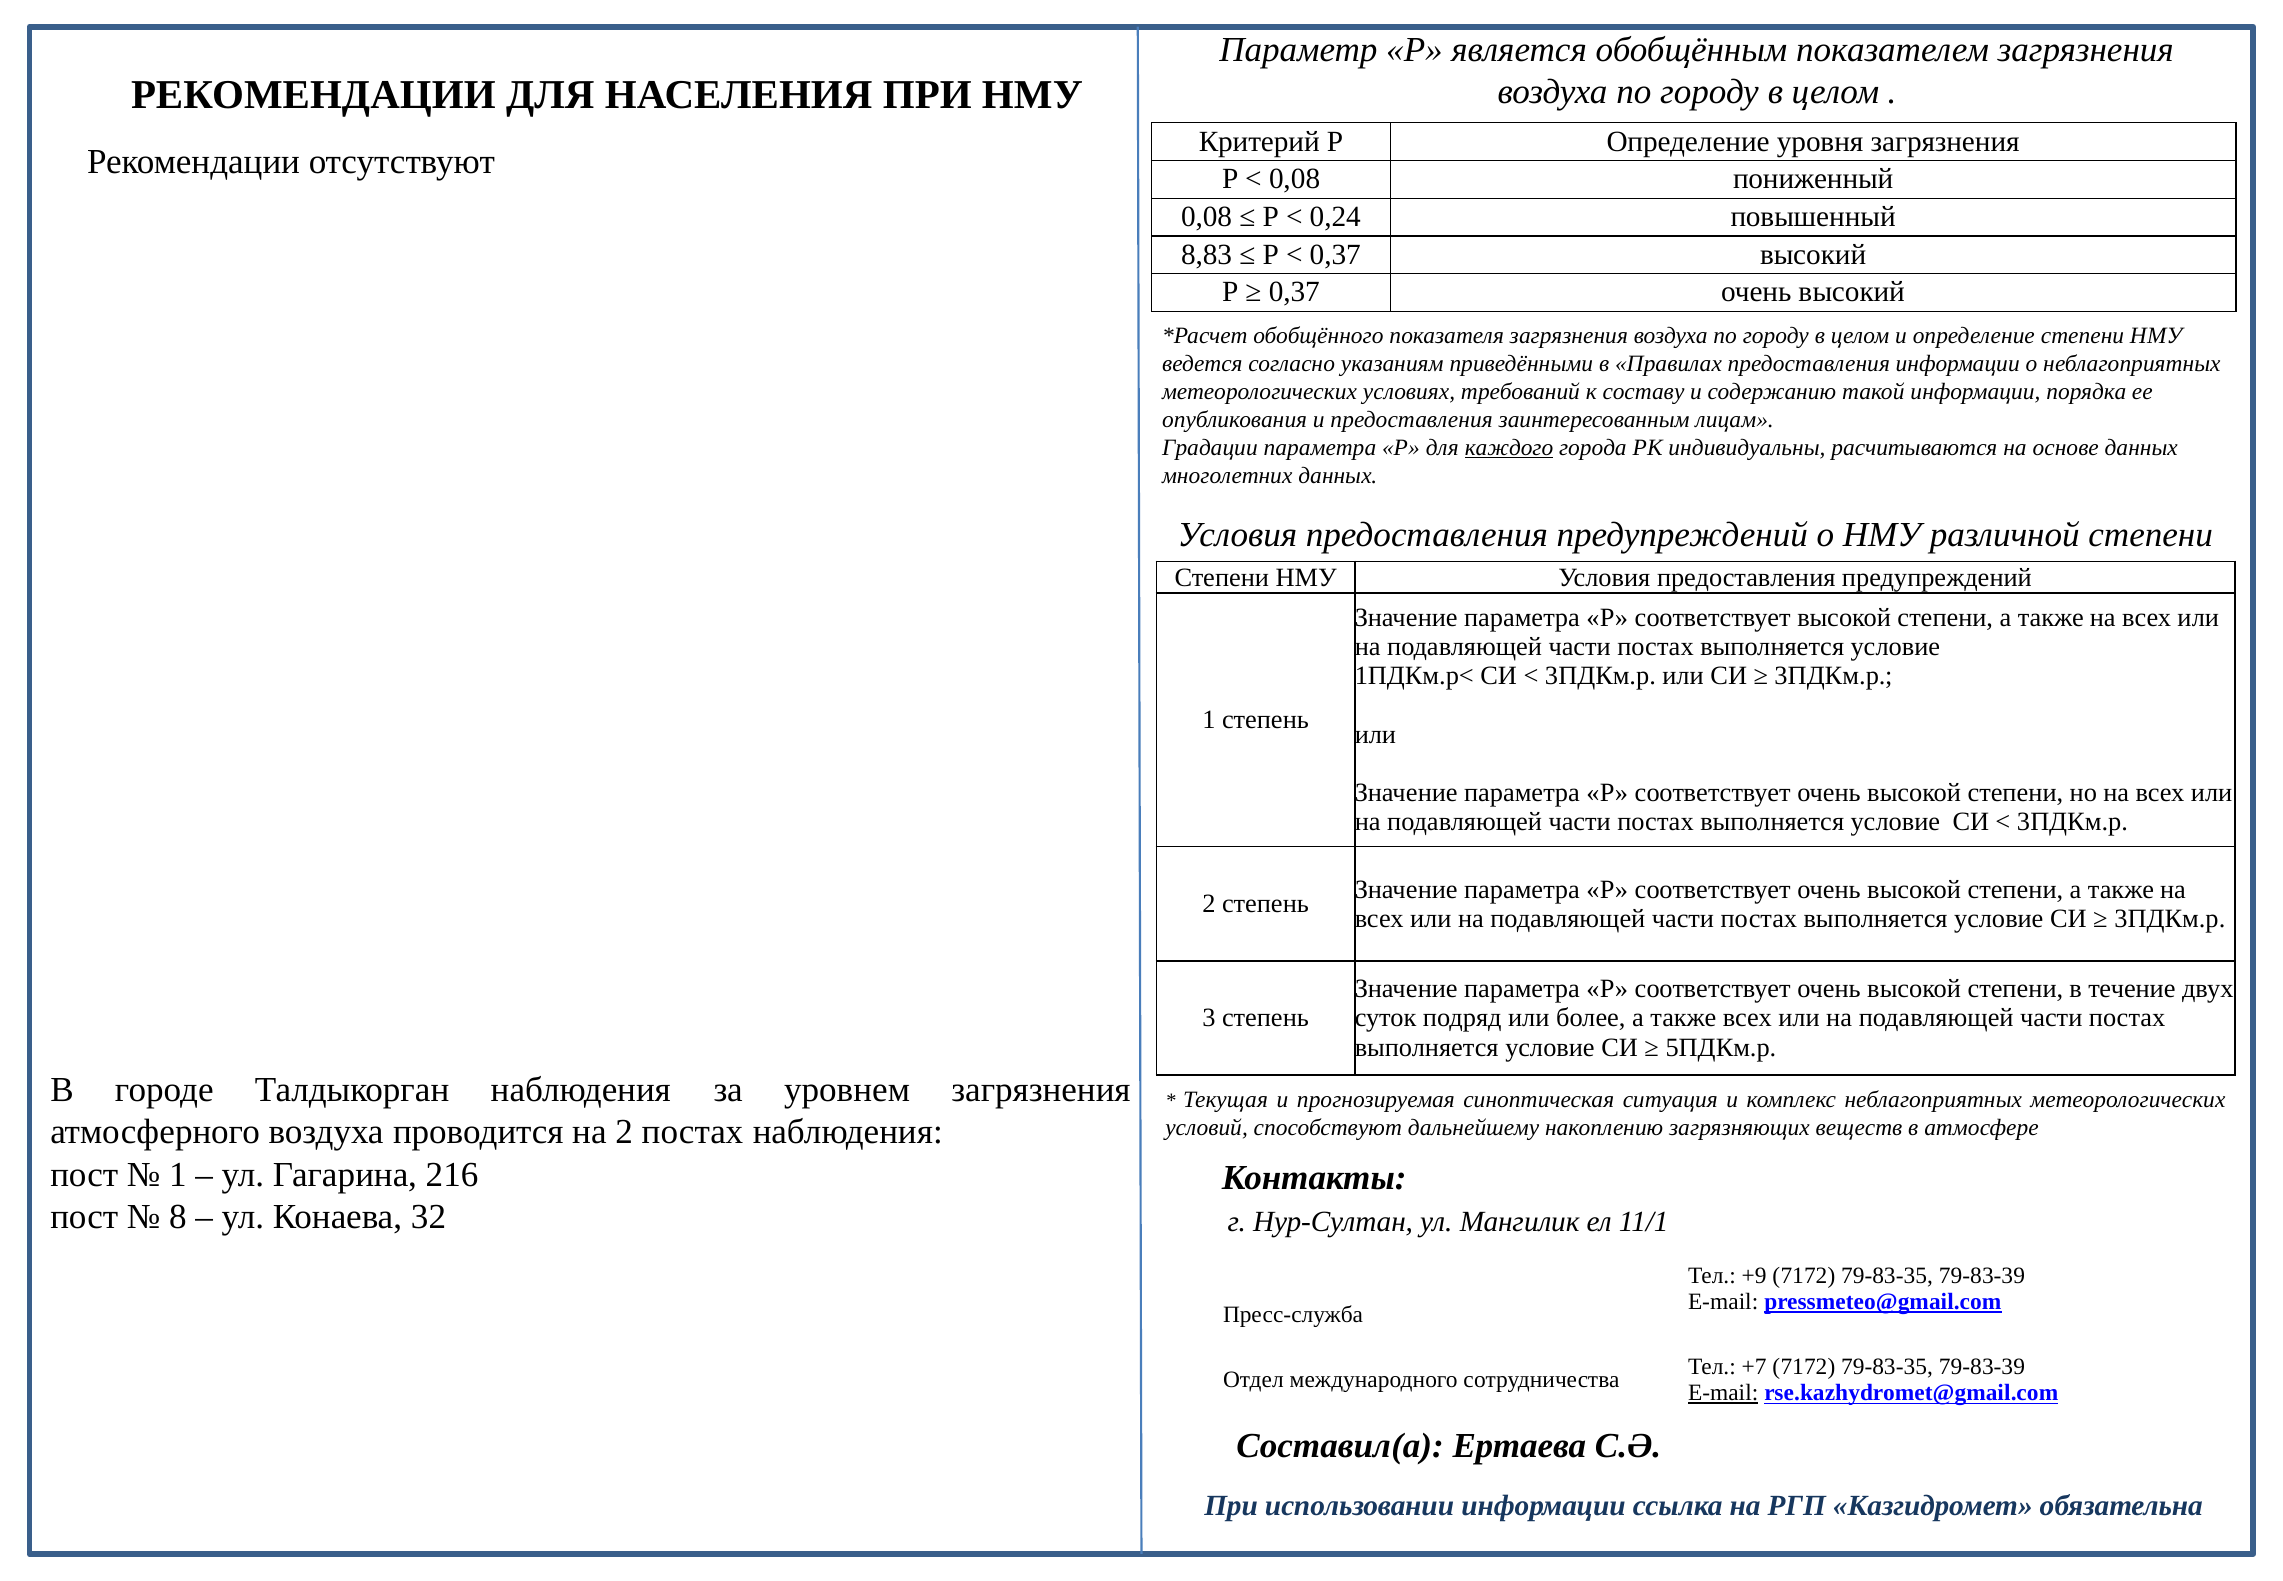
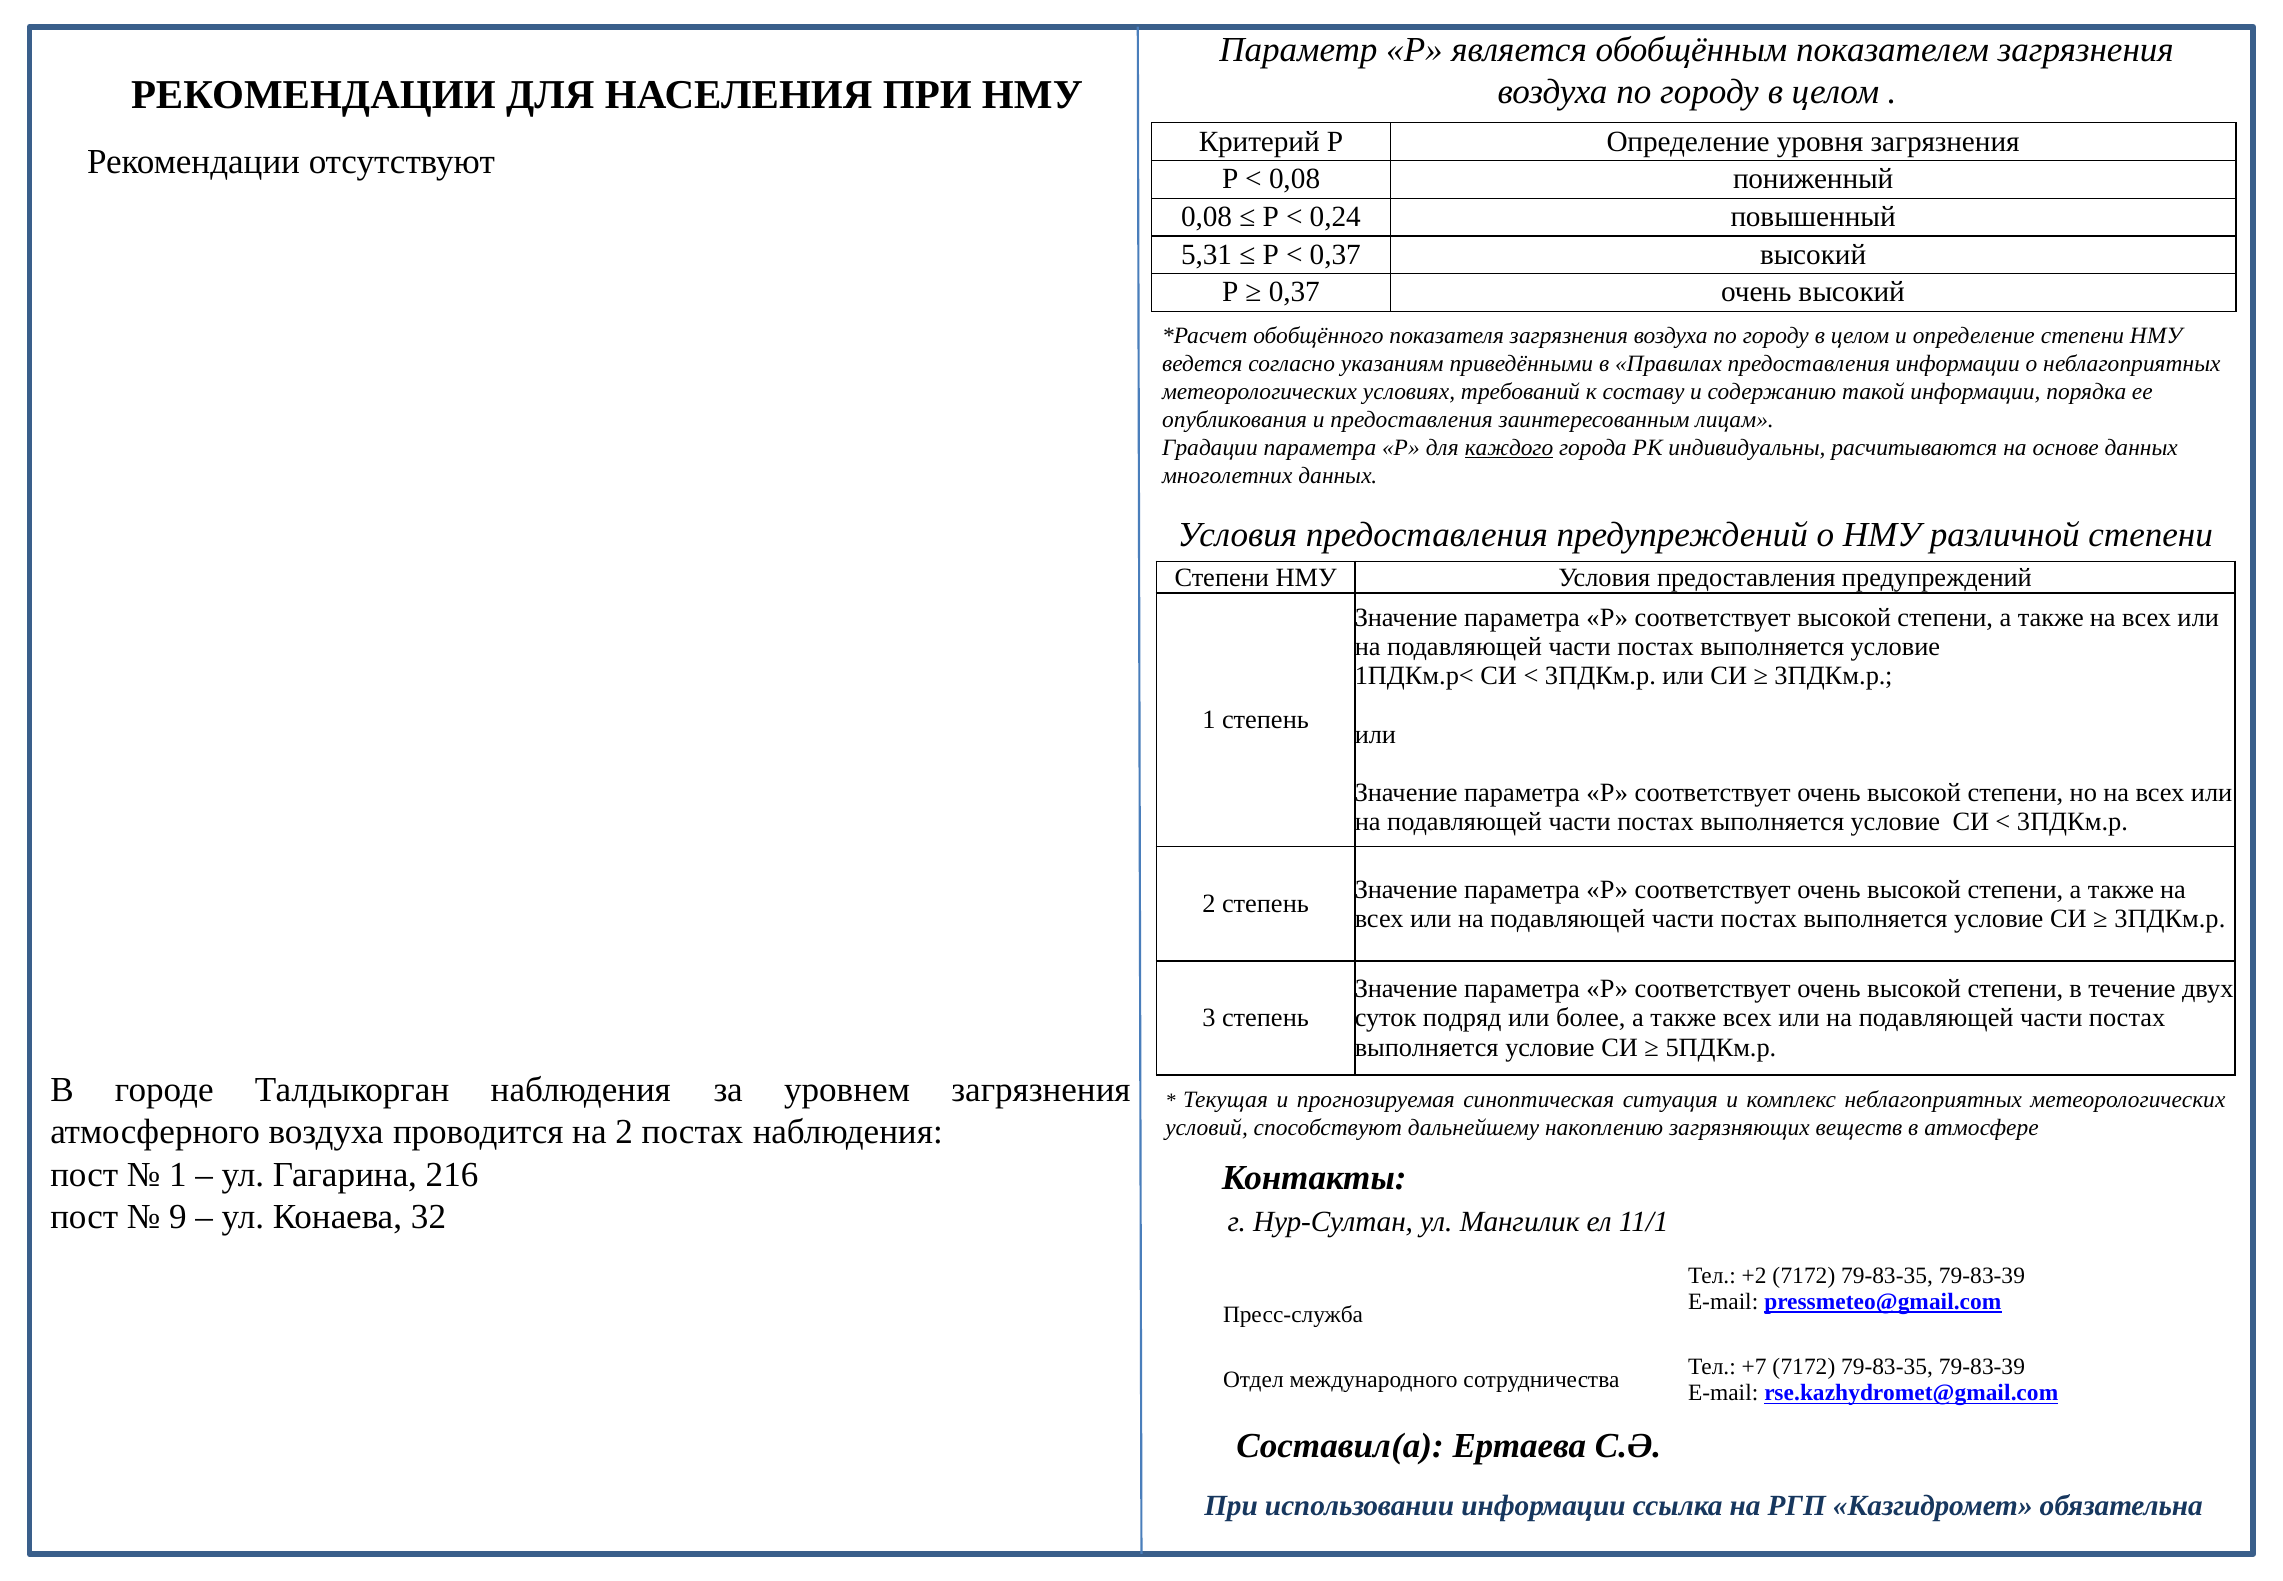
8,83: 8,83 -> 5,31
8: 8 -> 9
+9: +9 -> +2
E-mail at (1723, 1392) underline: present -> none
